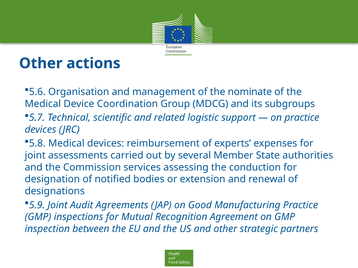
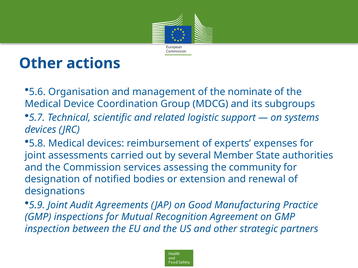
on practice: practice -> systems
conduction: conduction -> community
